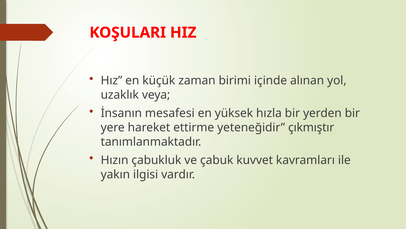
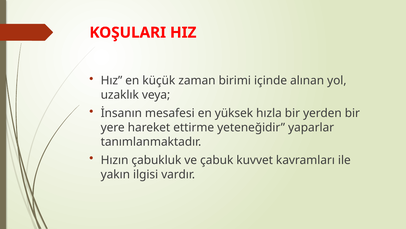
çıkmıştır: çıkmıştır -> yaparlar
